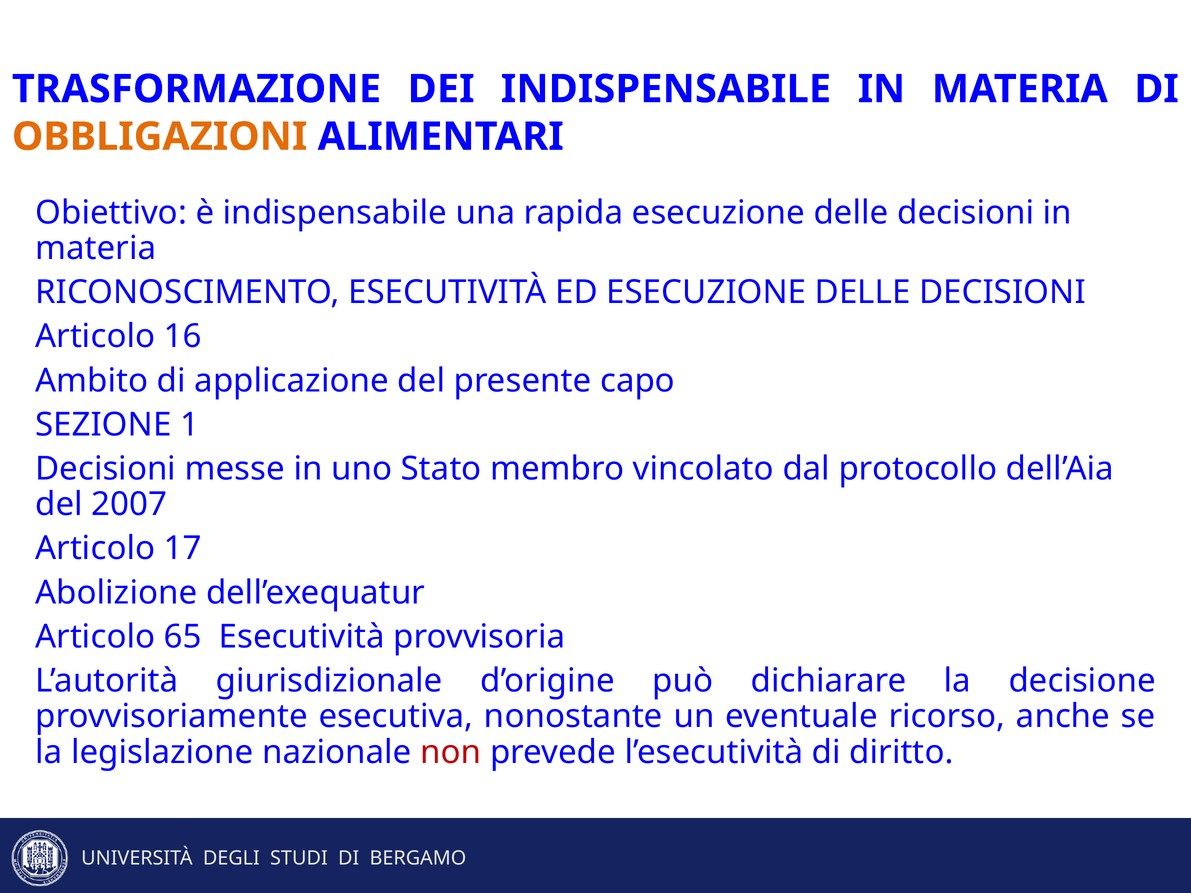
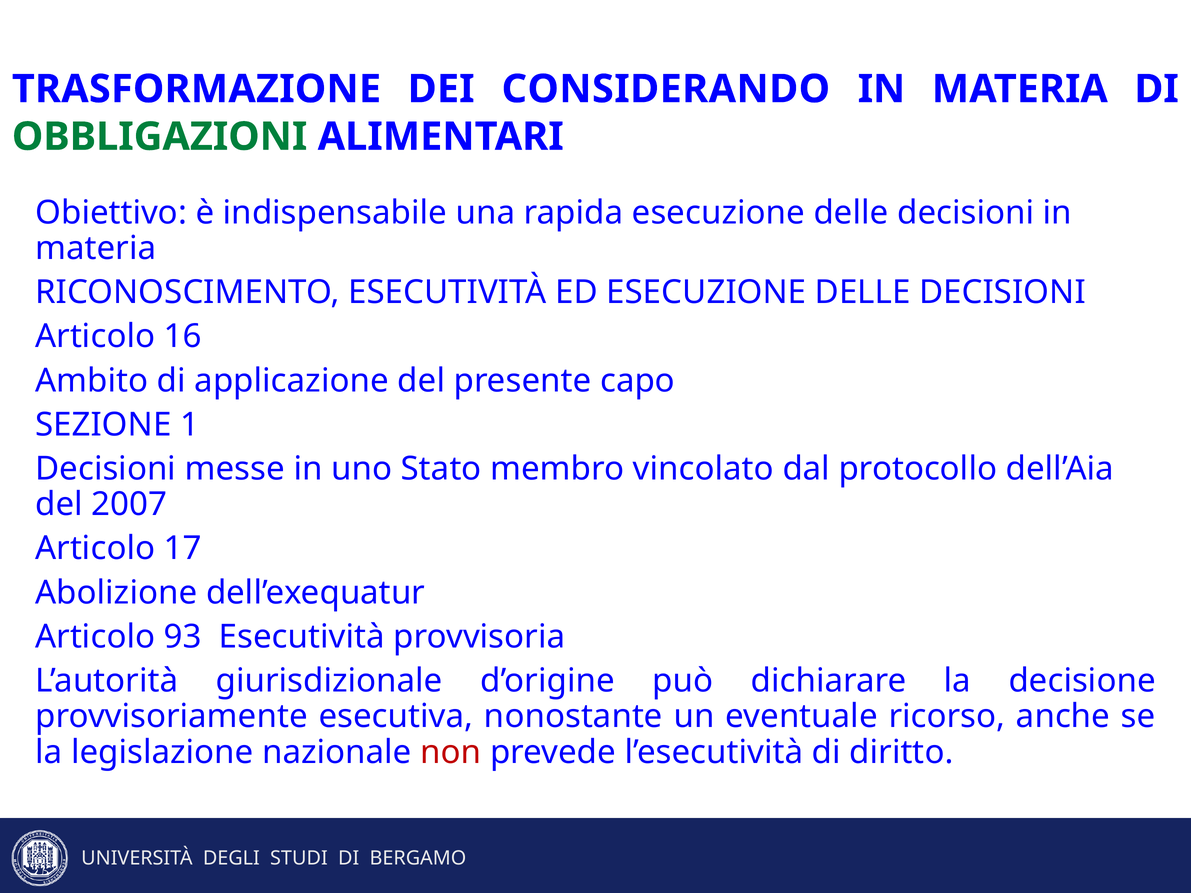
DEI INDISPENSABILE: INDISPENSABILE -> CONSIDERANDO
OBBLIGAZIONI colour: orange -> green
65: 65 -> 93
